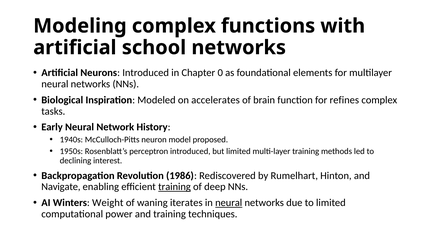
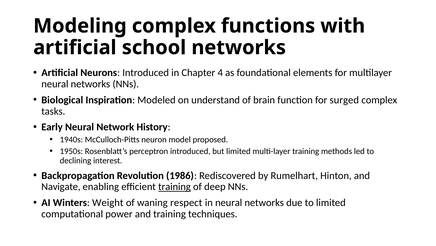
0: 0 -> 4
accelerates: accelerates -> understand
refines: refines -> surged
iterates: iterates -> respect
neural at (229, 202) underline: present -> none
